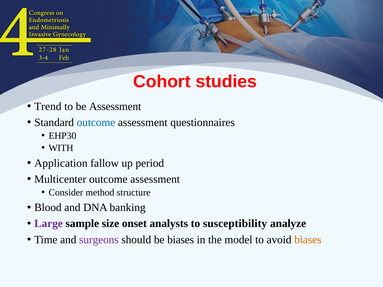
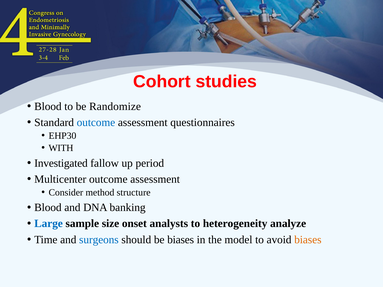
Trend at (48, 106): Trend -> Blood
be Assessment: Assessment -> Randomize
Application: Application -> Investigated
Large colour: purple -> blue
susceptibility: susceptibility -> heterogeneity
surgeons colour: purple -> blue
